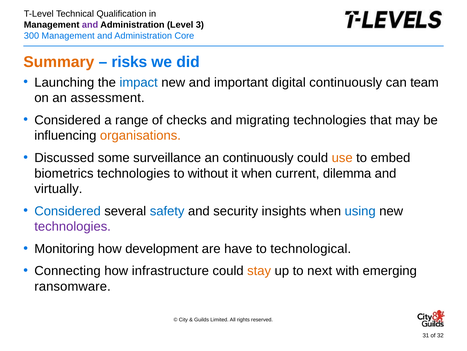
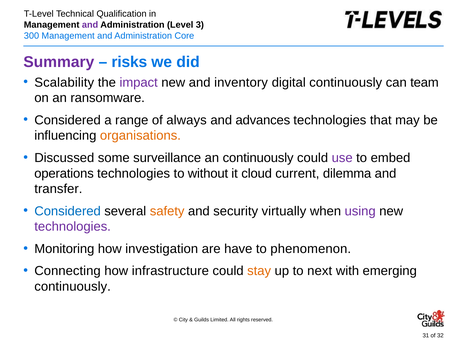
Summary colour: orange -> purple
Launching: Launching -> Scalability
impact colour: blue -> purple
important: important -> inventory
assessment: assessment -> ransomware
checks: checks -> always
migrating: migrating -> advances
use colour: orange -> purple
biometrics: biometrics -> operations
it when: when -> cloud
virtually: virtually -> transfer
safety colour: blue -> orange
insights: insights -> virtually
using colour: blue -> purple
development: development -> investigation
technological: technological -> phenomenon
ransomware at (73, 286): ransomware -> continuously
